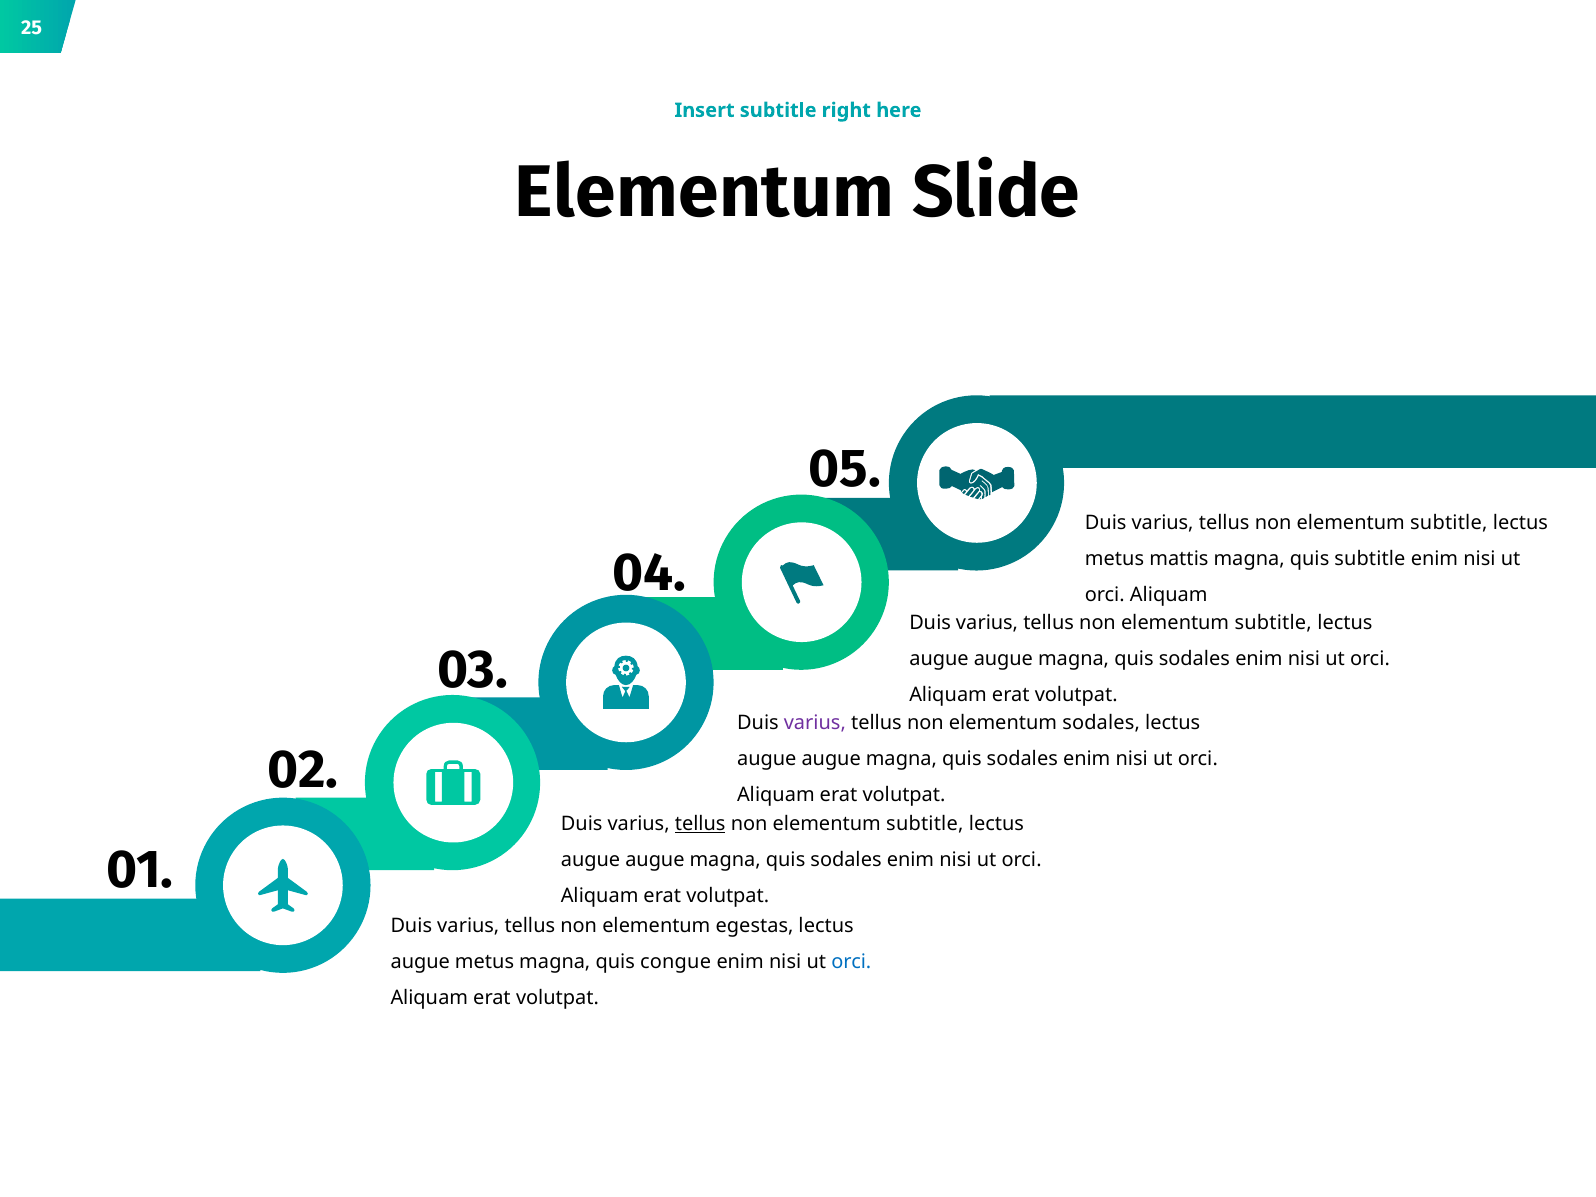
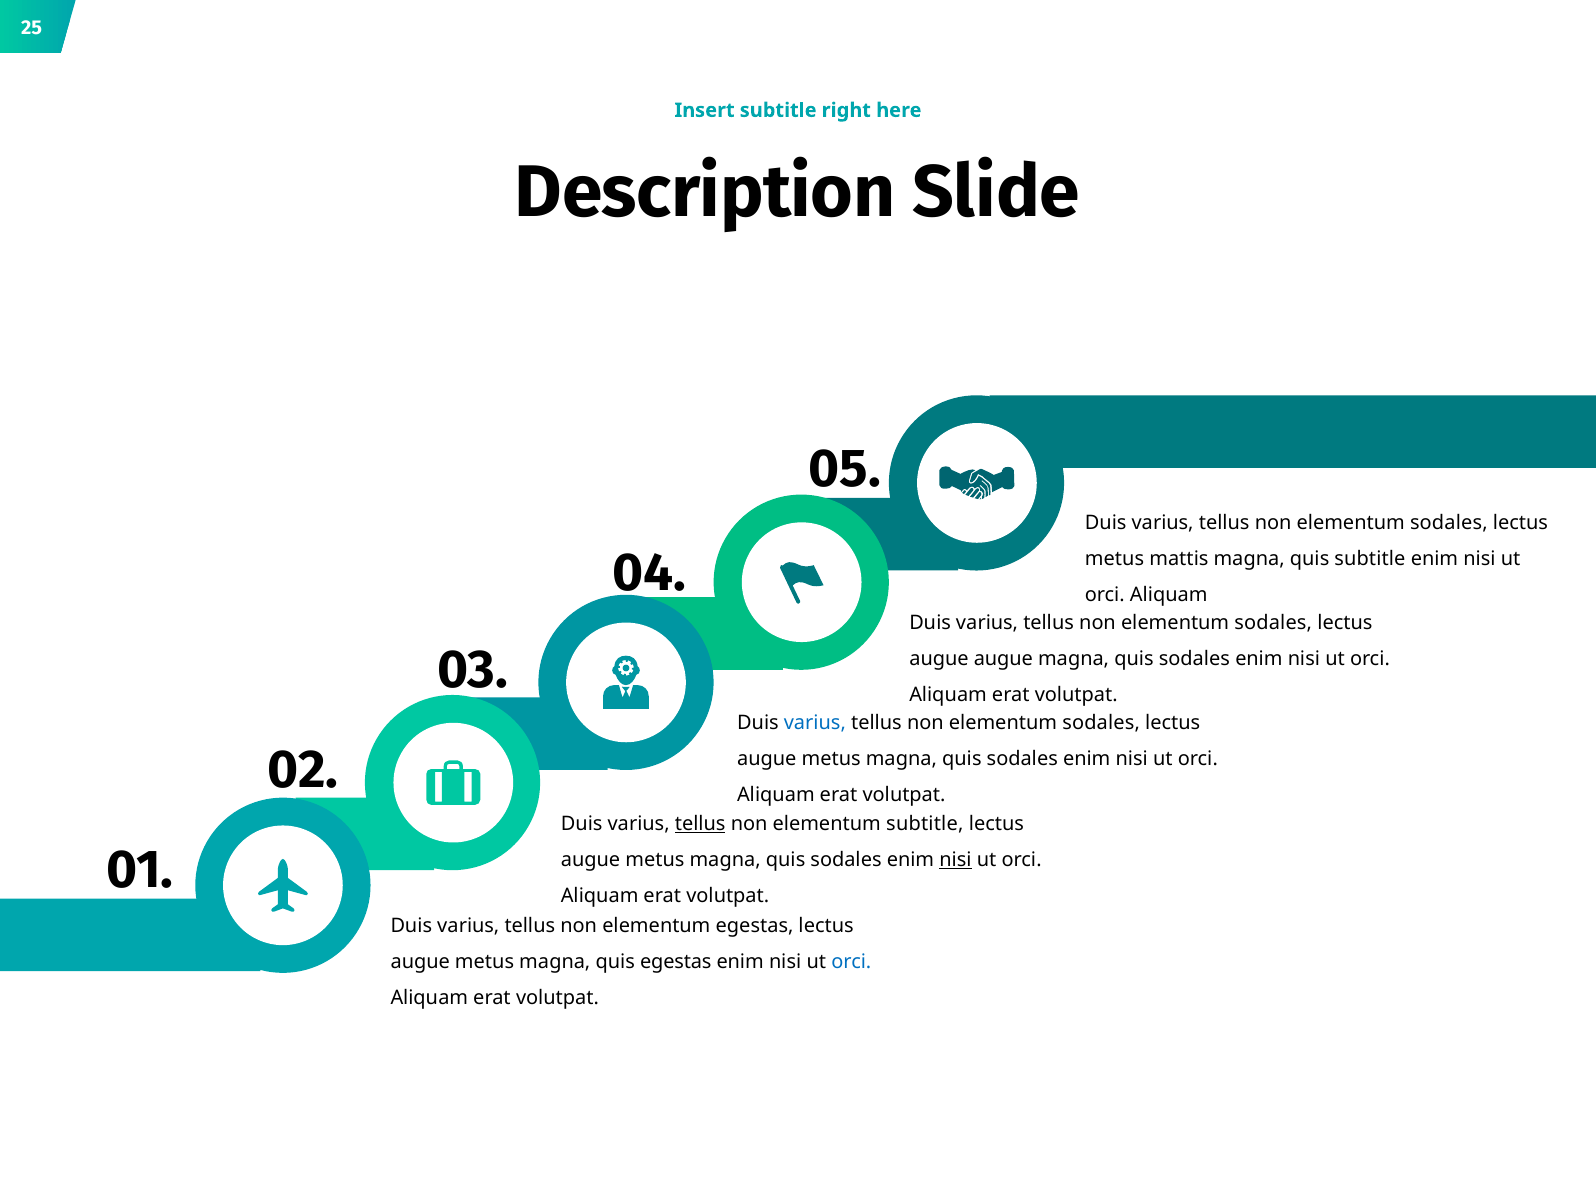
Elementum at (705, 192): Elementum -> Description
subtitle at (1449, 523): subtitle -> sodales
subtitle at (1273, 623): subtitle -> sodales
varius at (815, 722) colour: purple -> blue
augue at (831, 758): augue -> metus
augue at (655, 860): augue -> metus
nisi at (955, 860) underline: none -> present
quis congue: congue -> egestas
